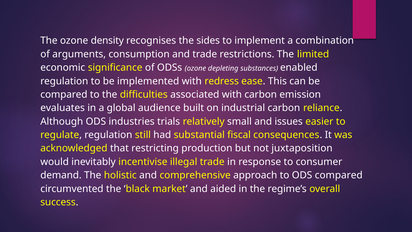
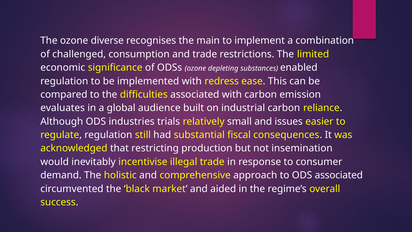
density: density -> diverse
sides: sides -> main
arguments: arguments -> challenged
juxtaposition: juxtaposition -> insemination
ODS compared: compared -> associated
